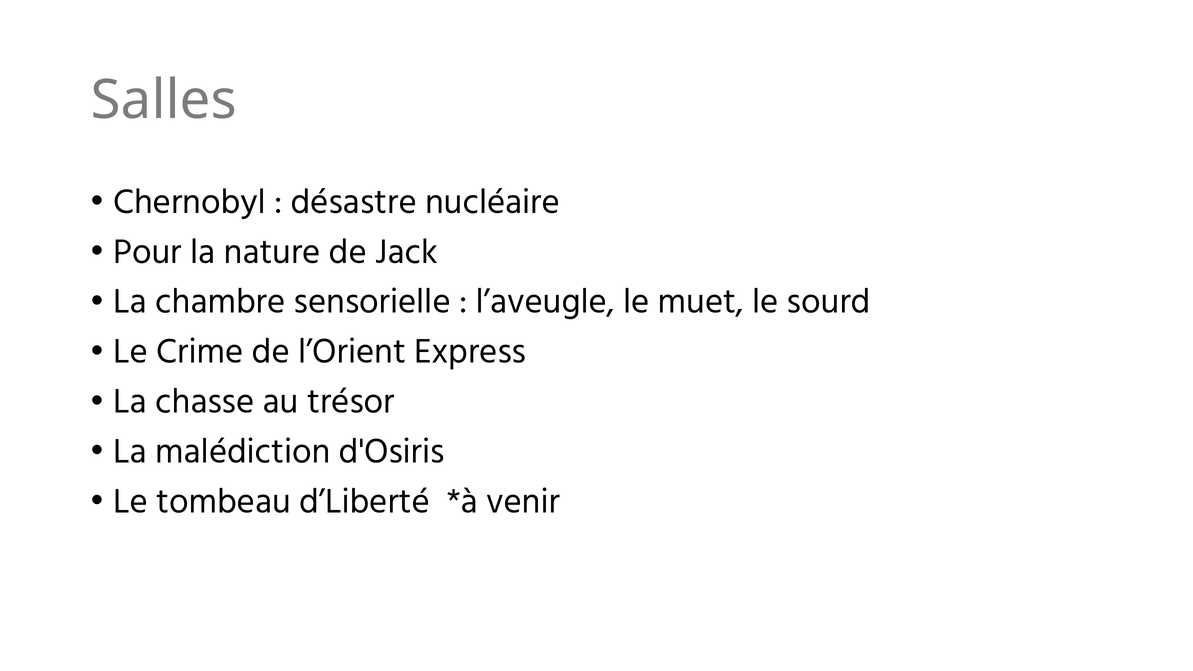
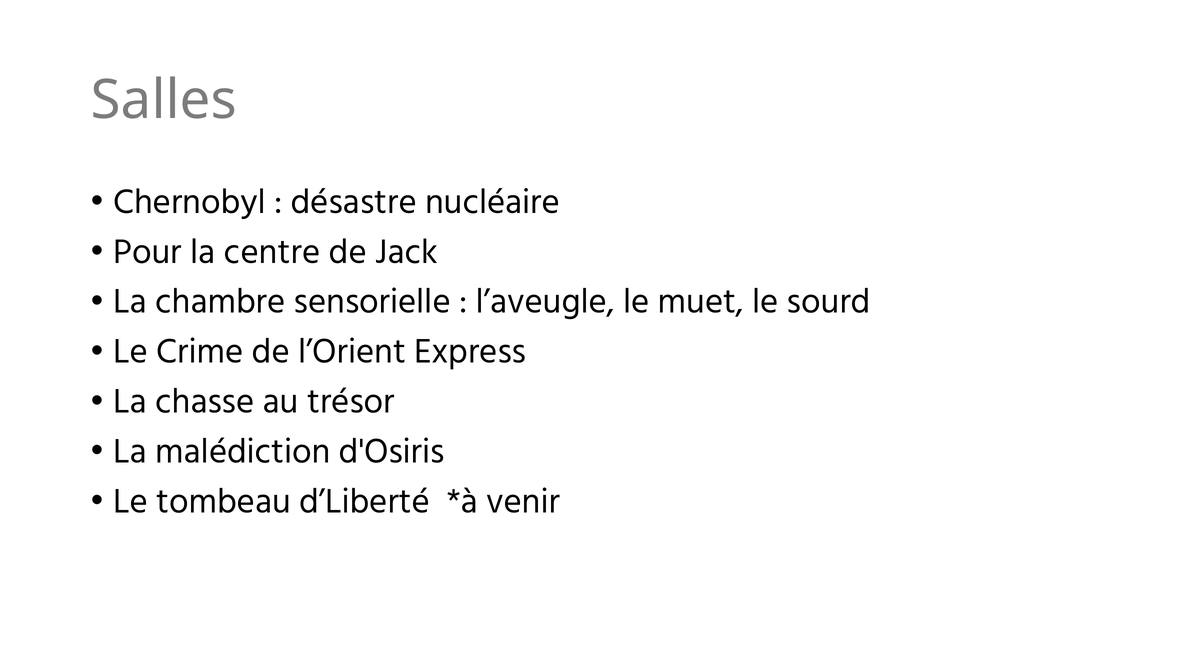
nature: nature -> centre
